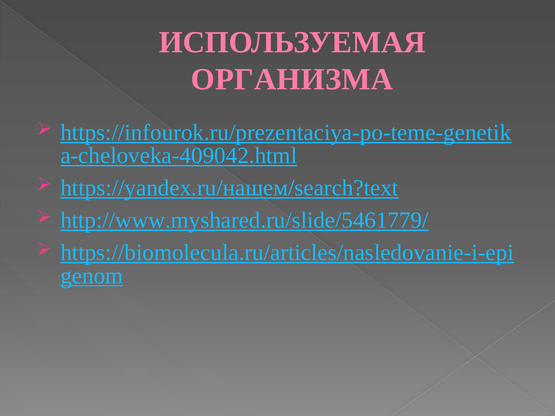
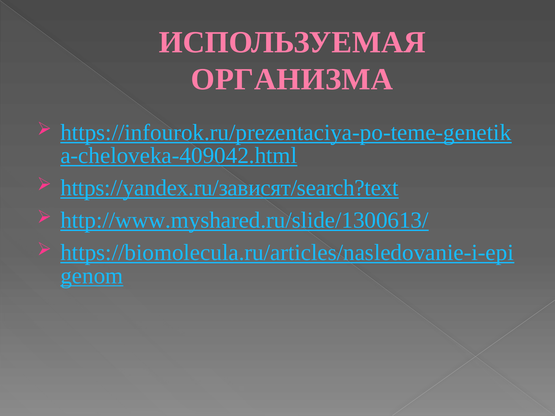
https://yandex.ru/нашем/search?text: https://yandex.ru/нашем/search?text -> https://yandex.ru/зависят/search?text
http://www.myshared.ru/slide/5461779/: http://www.myshared.ru/slide/5461779/ -> http://www.myshared.ru/slide/1300613/
